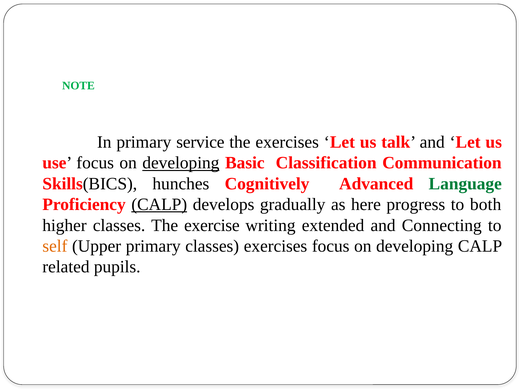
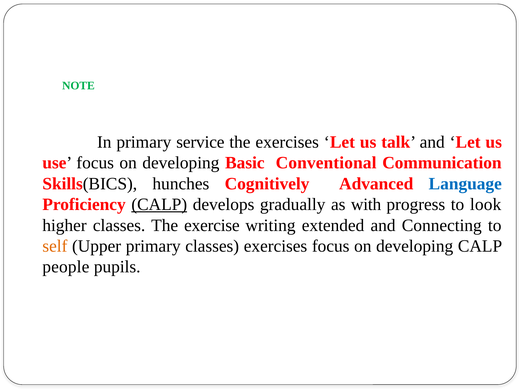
developing at (181, 163) underline: present -> none
Classification: Classification -> Conventional
Language colour: green -> blue
here: here -> with
both: both -> look
related: related -> people
